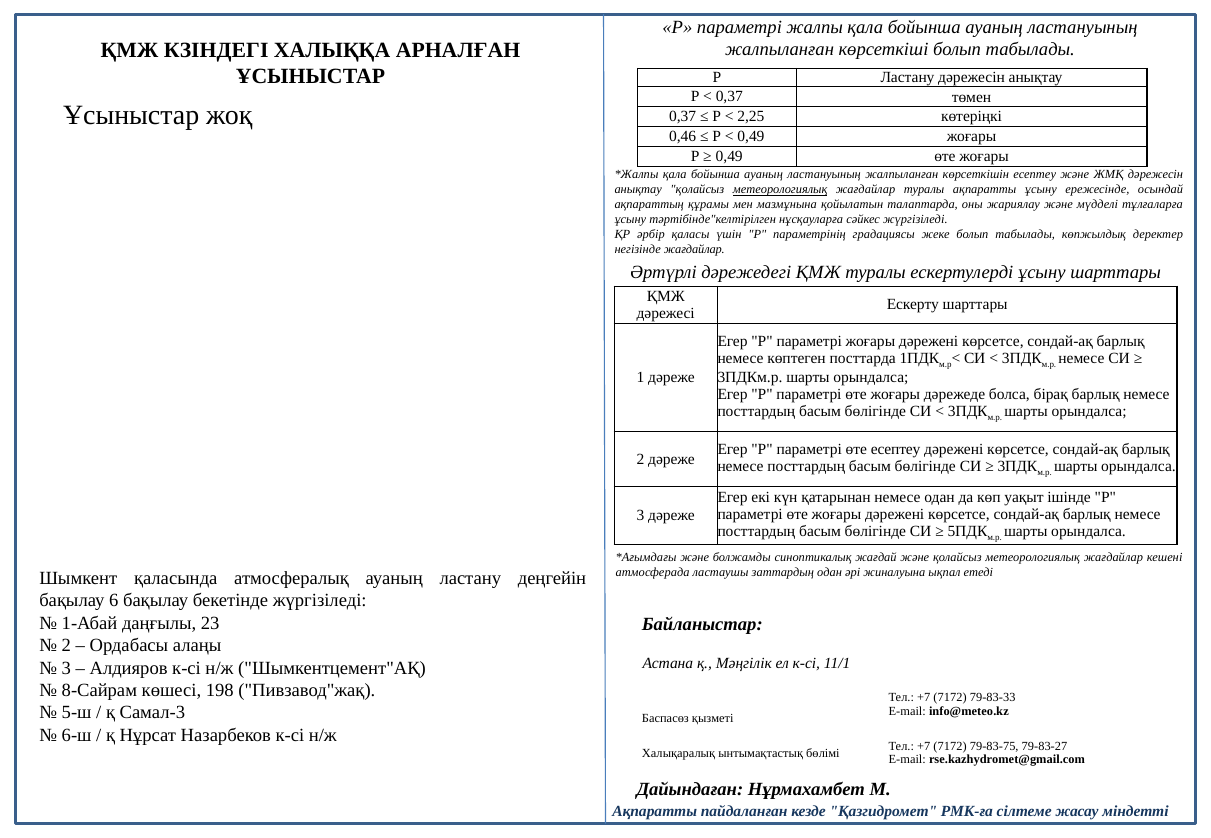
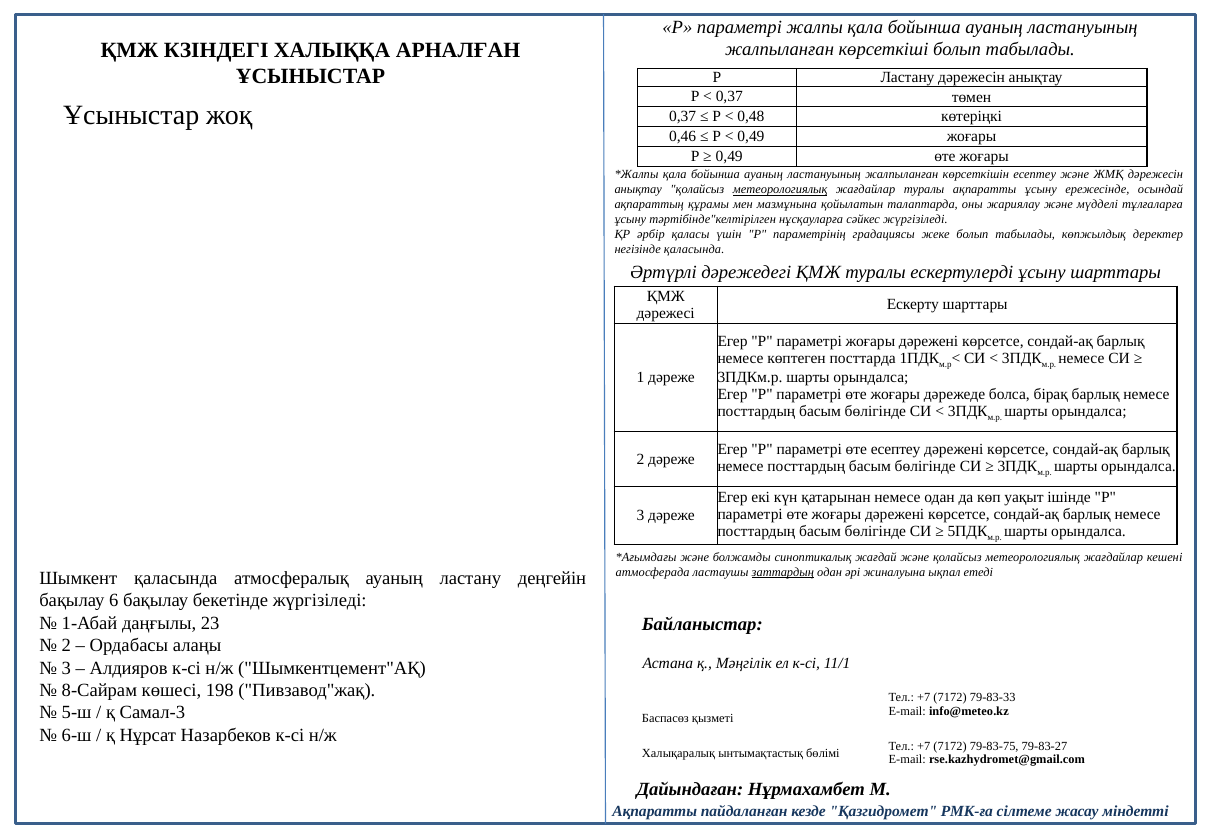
2,25: 2,25 -> 0,48
негізінде жағдайлар: жағдайлар -> қаласында
заттардың underline: none -> present
